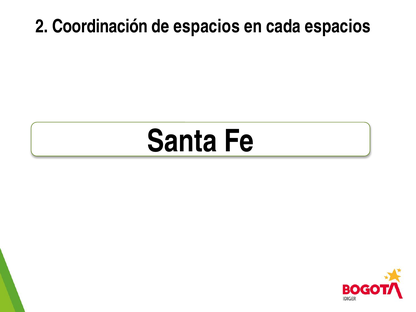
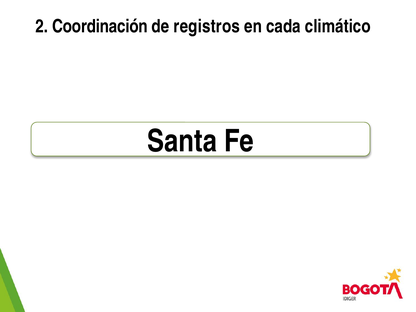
de espacios: espacios -> registros
cada espacios: espacios -> climático
